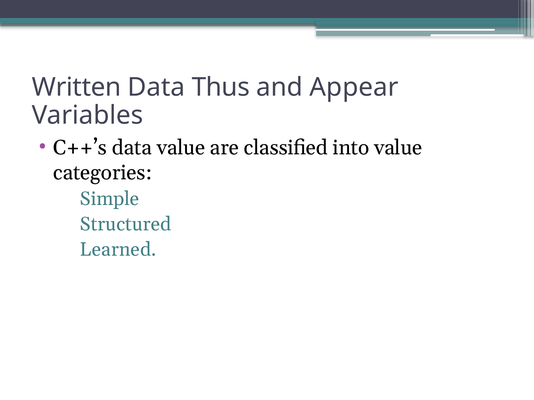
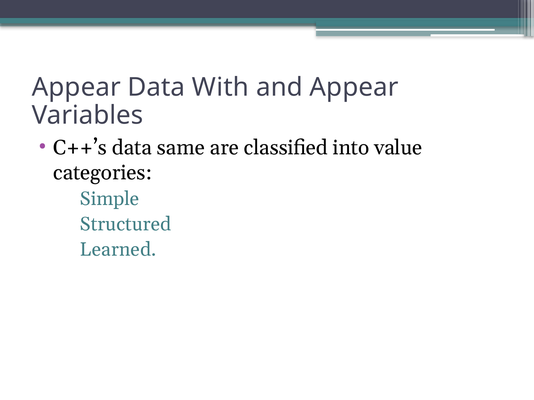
Written at (77, 87): Written -> Appear
Thus: Thus -> With
data value: value -> same
